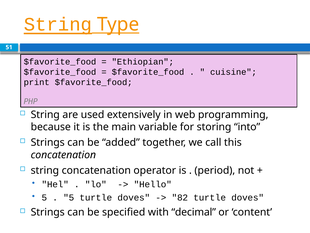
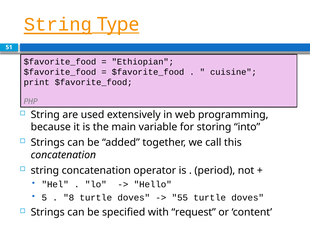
5 at (69, 197): 5 -> 8
82: 82 -> 55
decimal: decimal -> request
